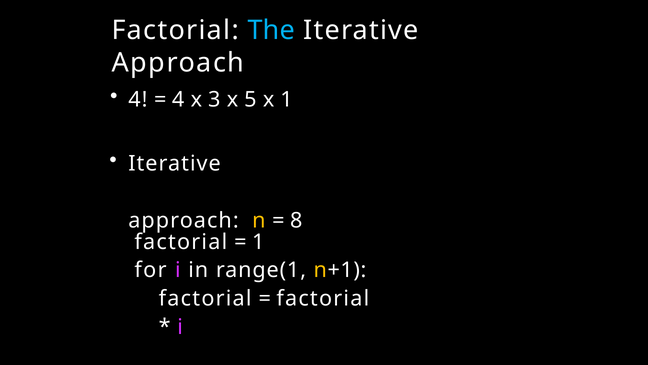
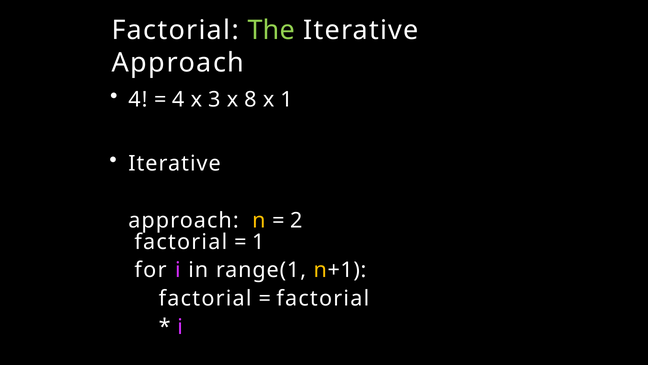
The colour: light blue -> light green
5: 5 -> 8
8: 8 -> 2
